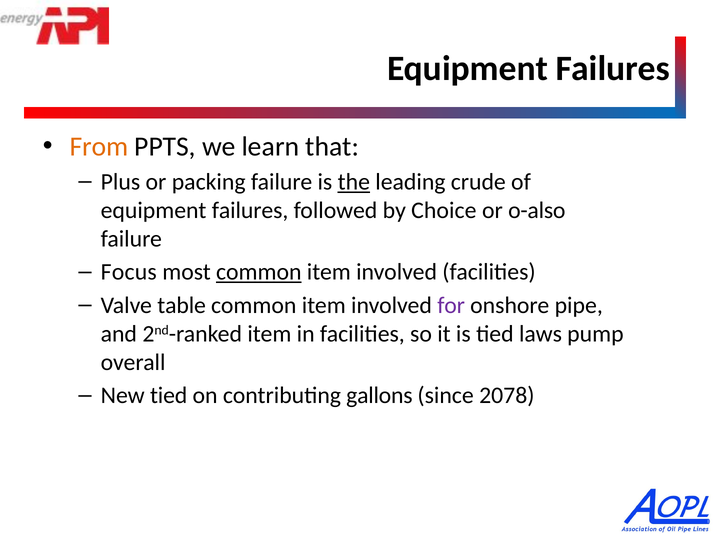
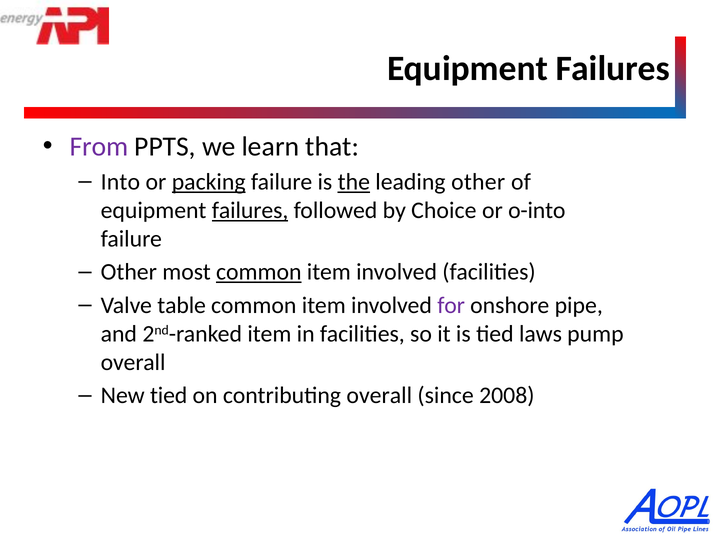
From colour: orange -> purple
Plus: Plus -> Into
packing underline: none -> present
leading crude: crude -> other
failures at (250, 211) underline: none -> present
o-also: o-also -> o-into
Focus at (129, 273): Focus -> Other
contributing gallons: gallons -> overall
2078: 2078 -> 2008
